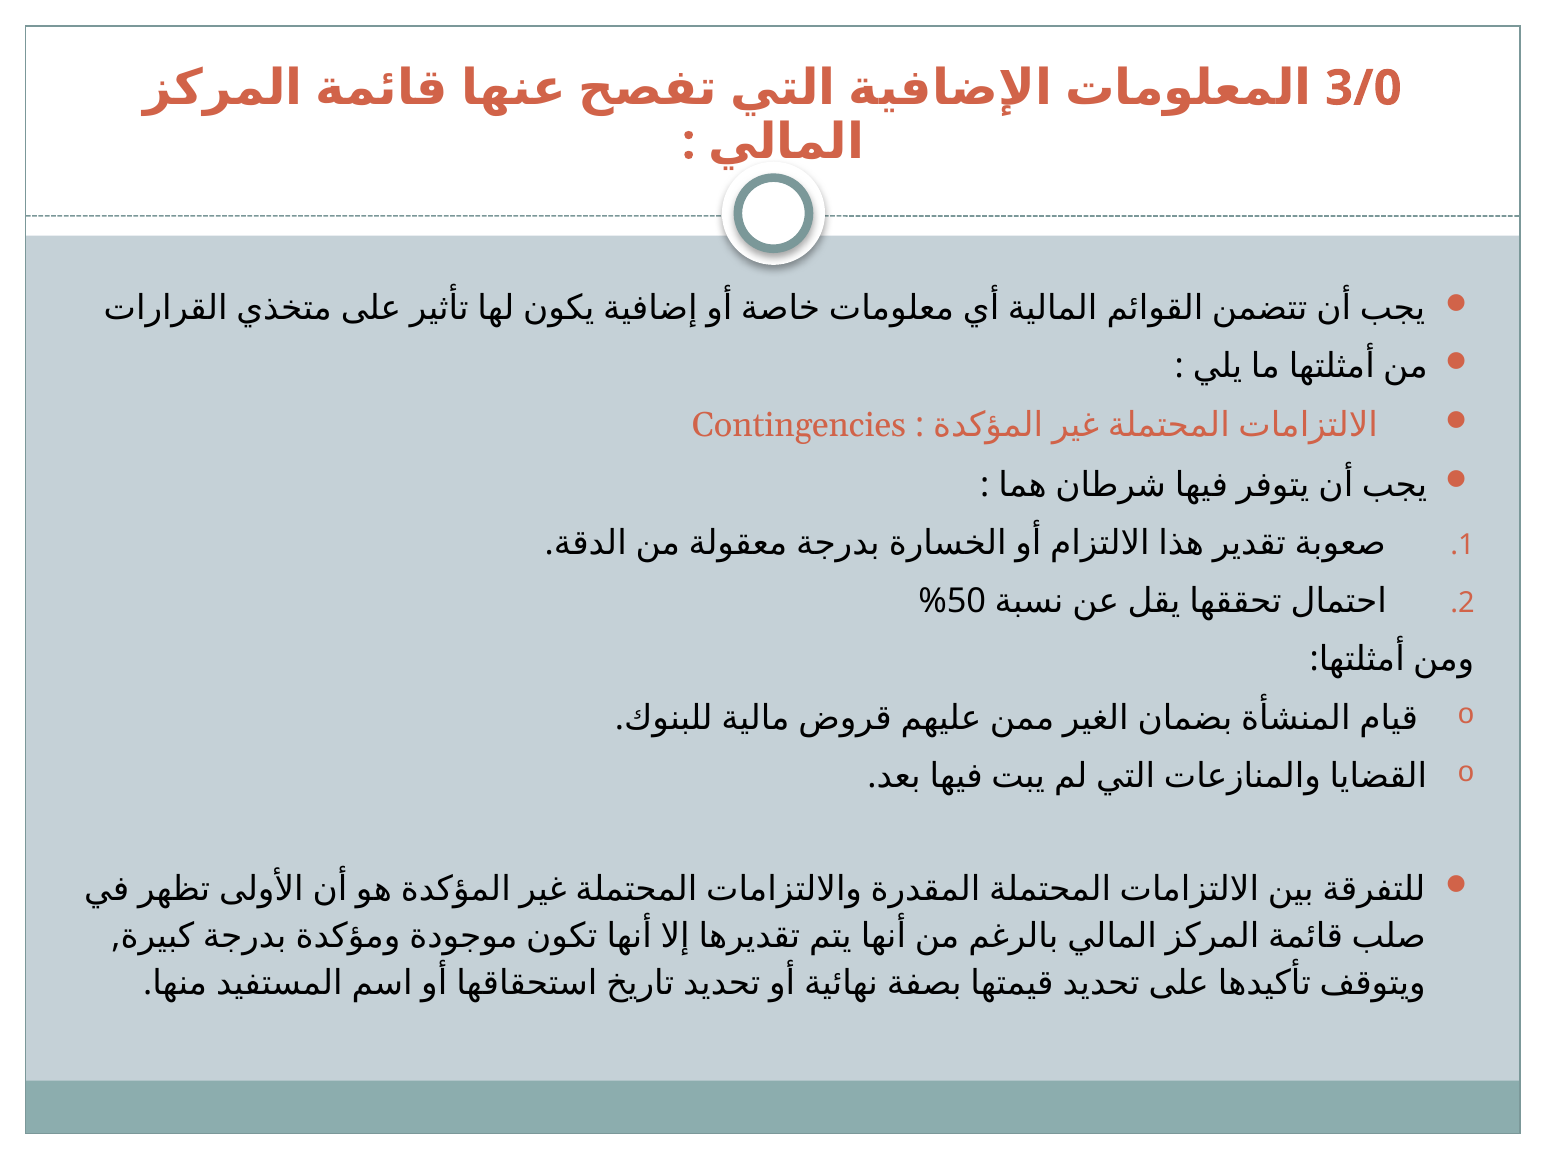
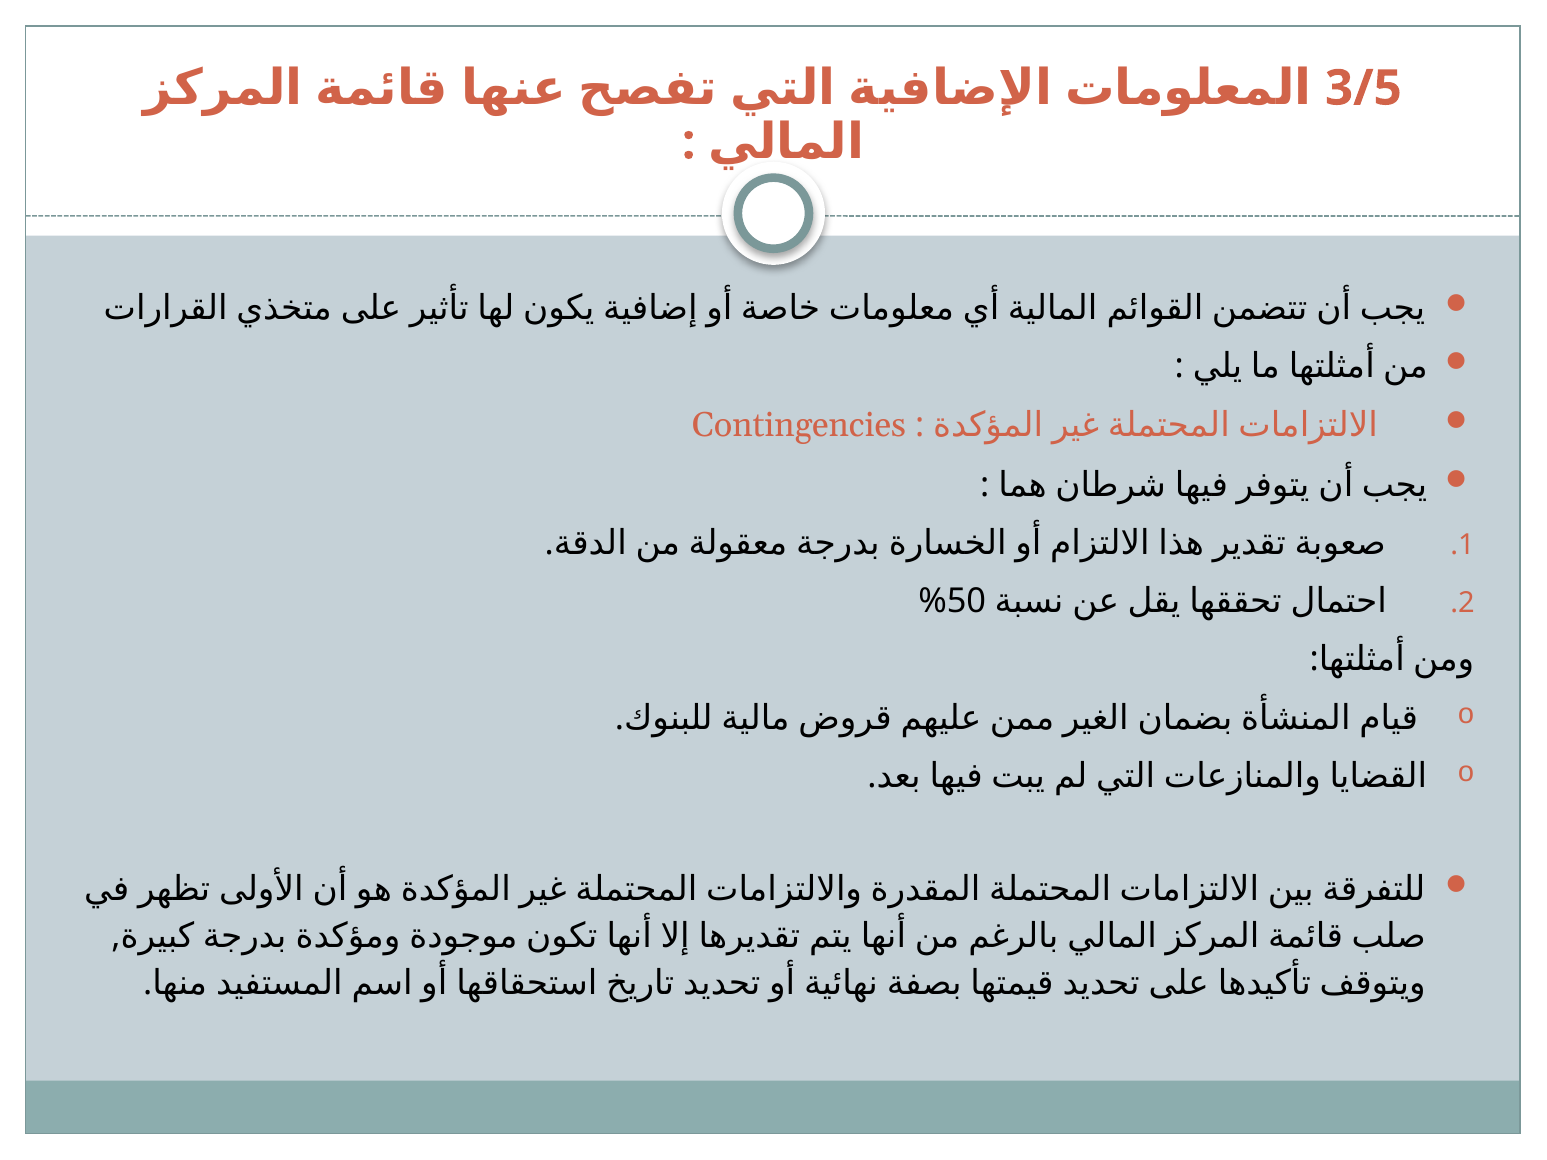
3/0: 3/0 -> 3/5
